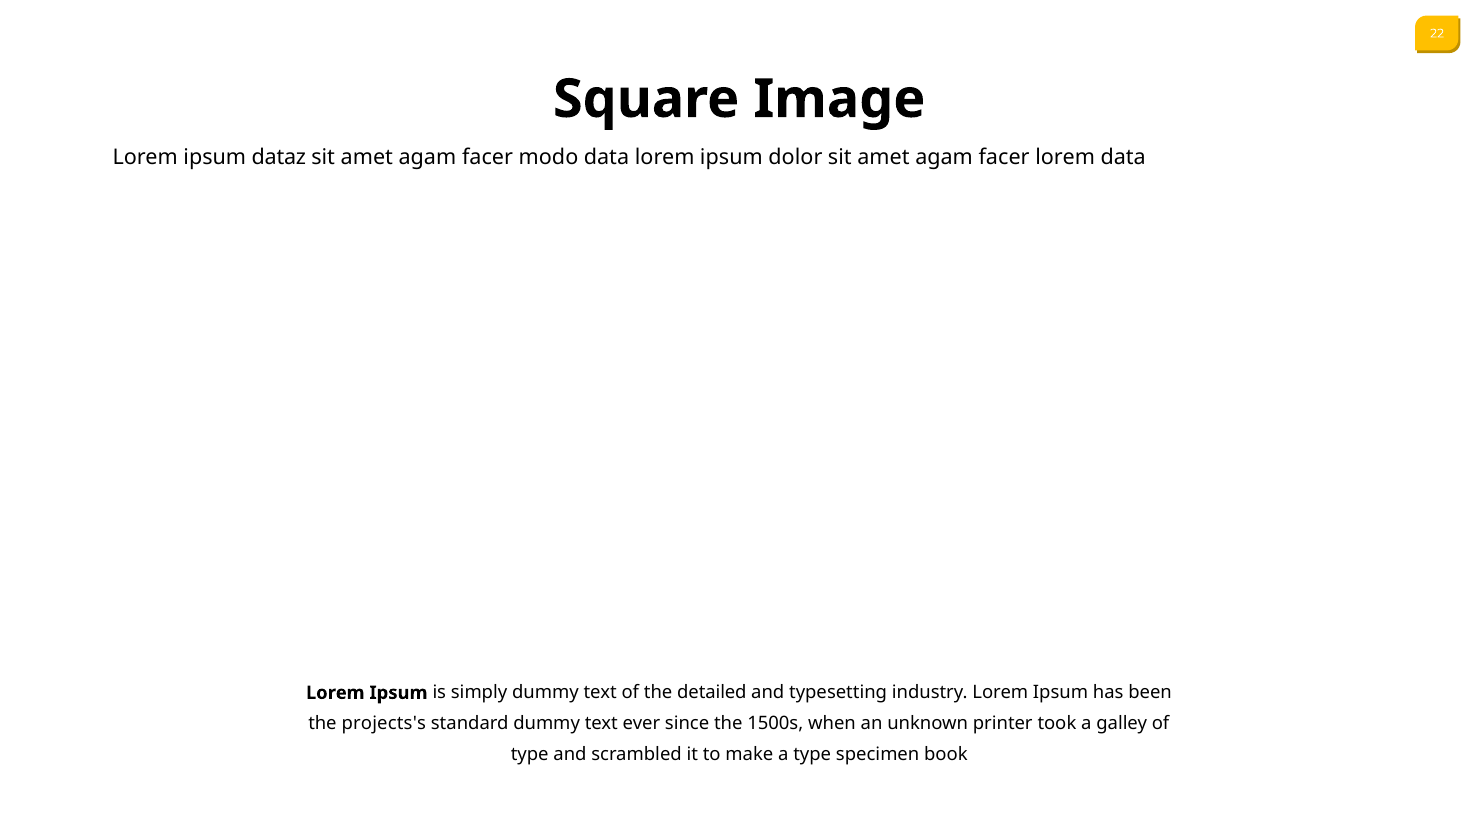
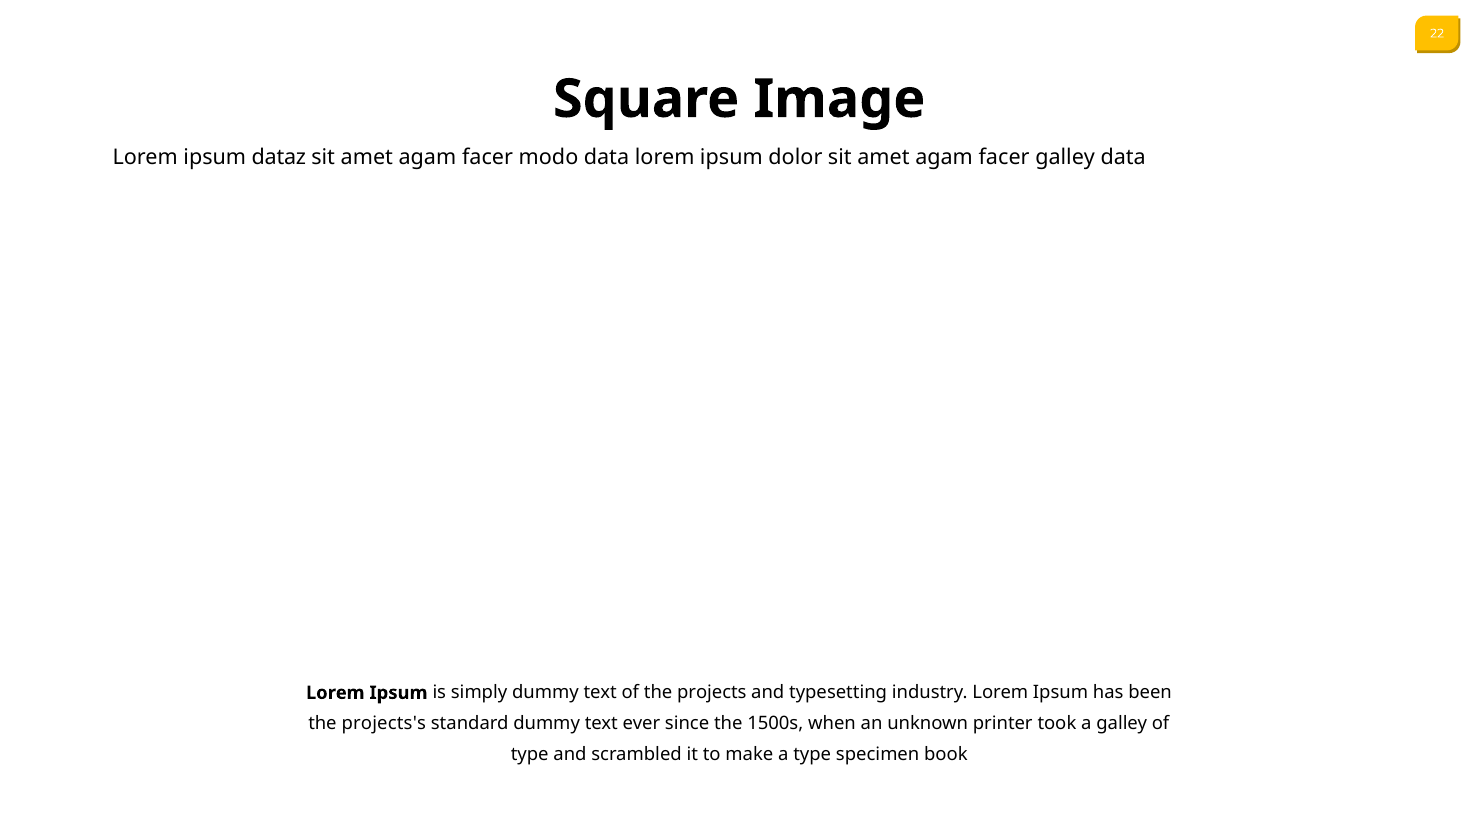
facer lorem: lorem -> galley
detailed: detailed -> projects
